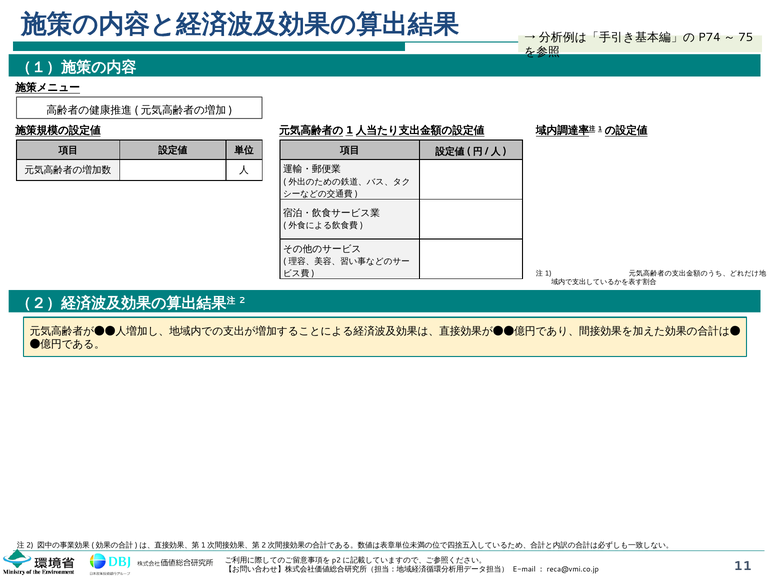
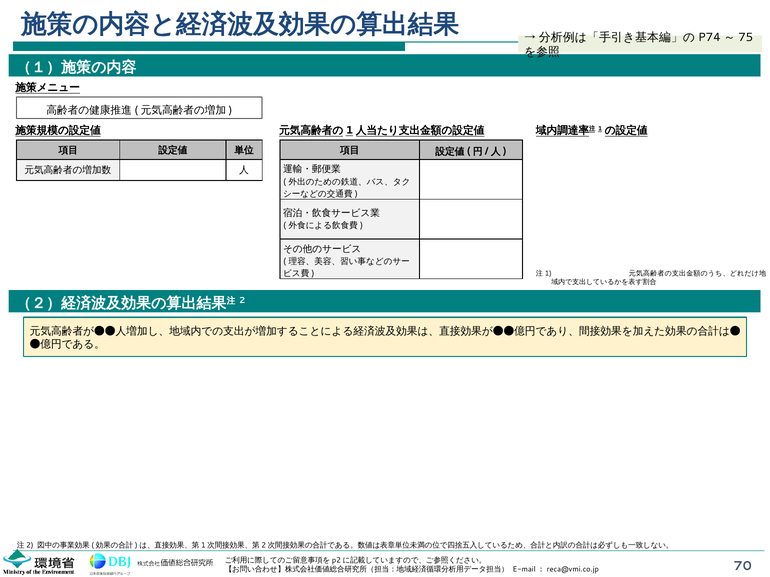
11: 11 -> 70
